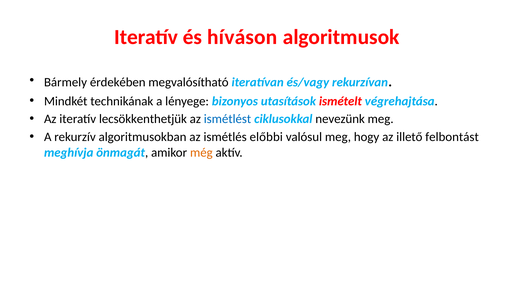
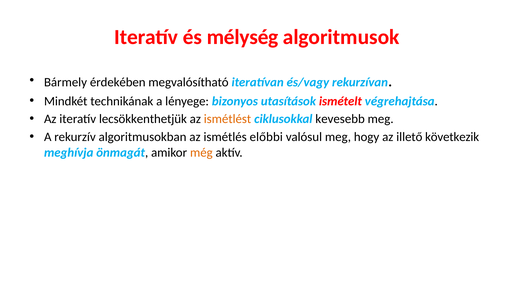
híváson: híváson -> mélység
ismétlést colour: blue -> orange
nevezünk: nevezünk -> kevesebb
felbontást: felbontást -> következik
